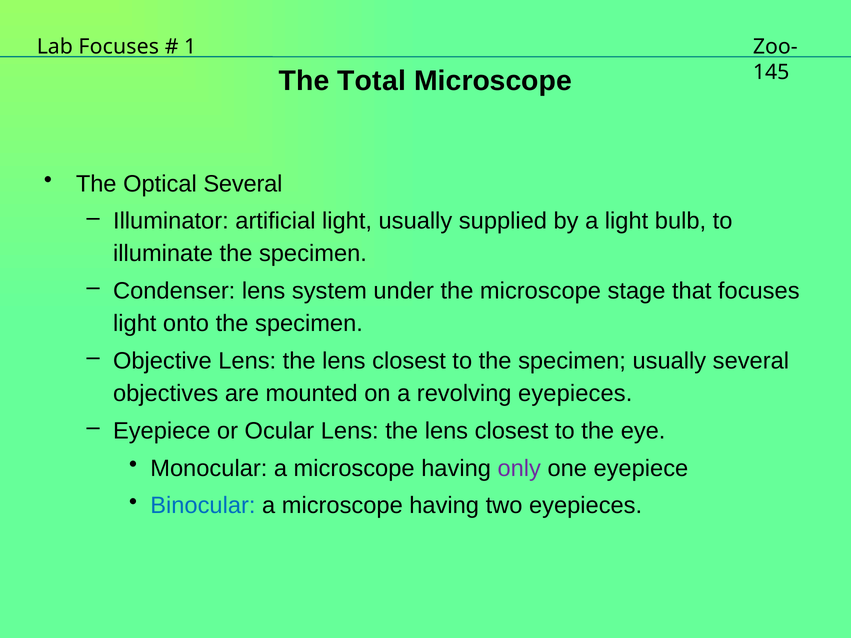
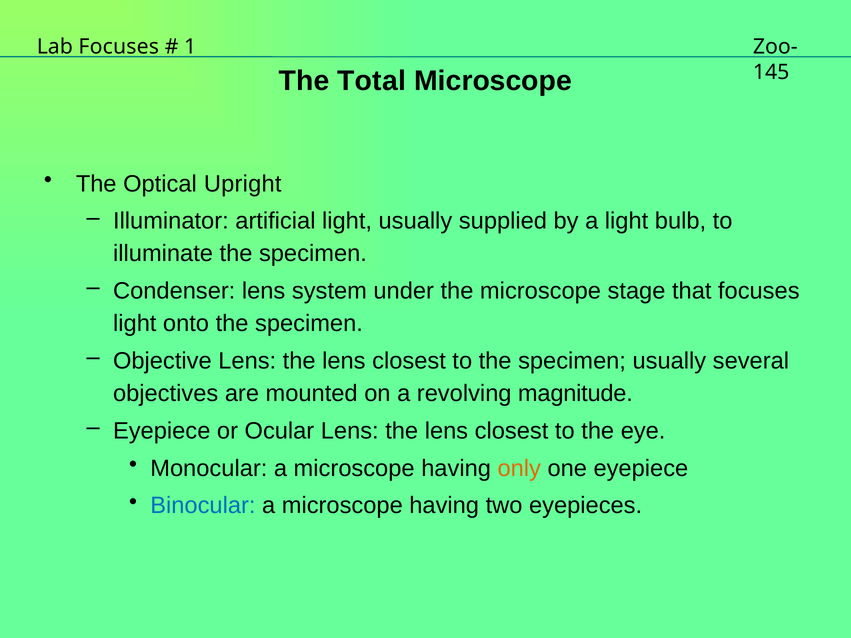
Optical Several: Several -> Upright
revolving eyepieces: eyepieces -> magnitude
only colour: purple -> orange
